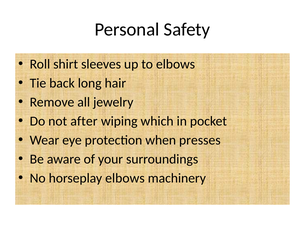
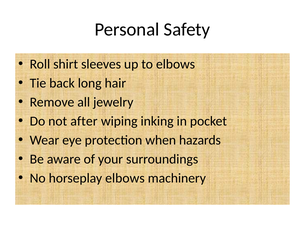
which: which -> inking
presses: presses -> hazards
